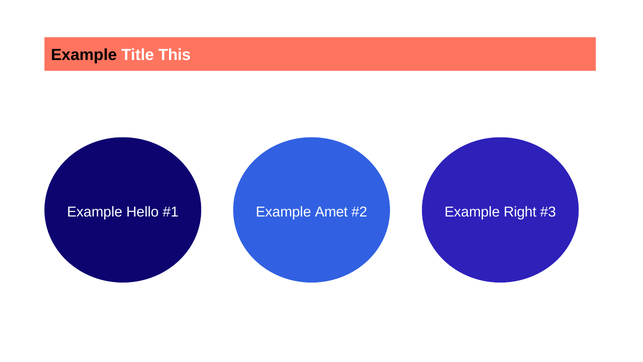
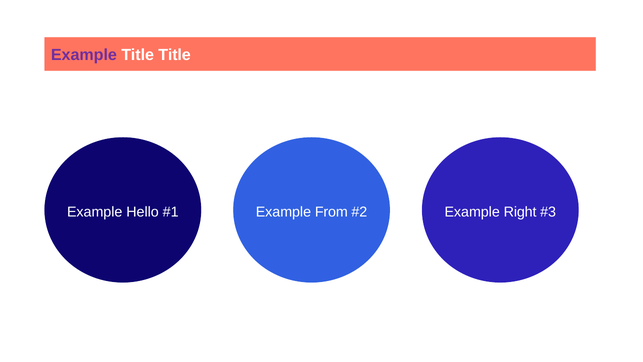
Example at (84, 55) colour: black -> purple
Title This: This -> Title
Amet: Amet -> From
